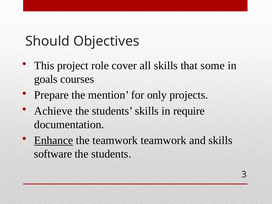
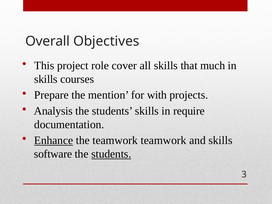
Should: Should -> Overall
some: some -> much
goals at (46, 79): goals -> skills
only: only -> with
Achieve: Achieve -> Analysis
students at (111, 154) underline: none -> present
